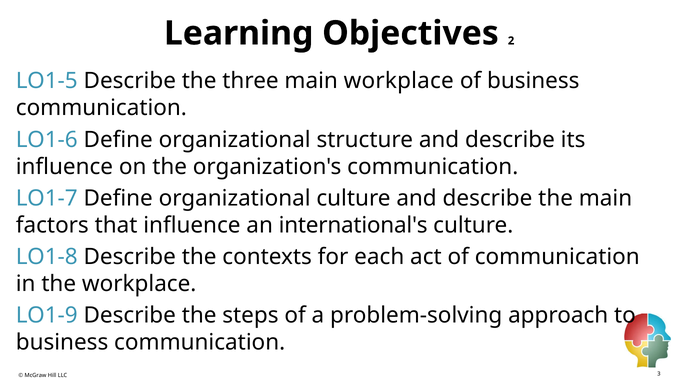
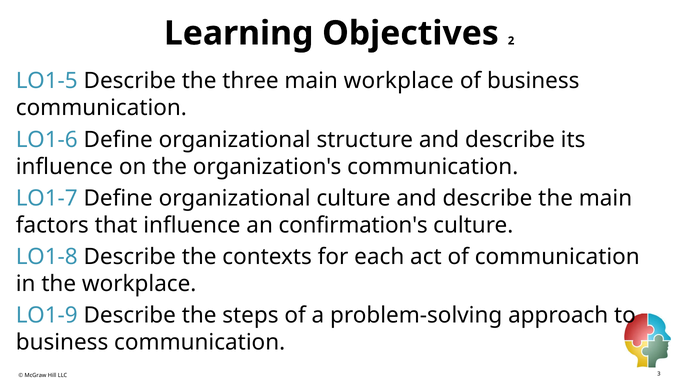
international's: international's -> confirmation's
